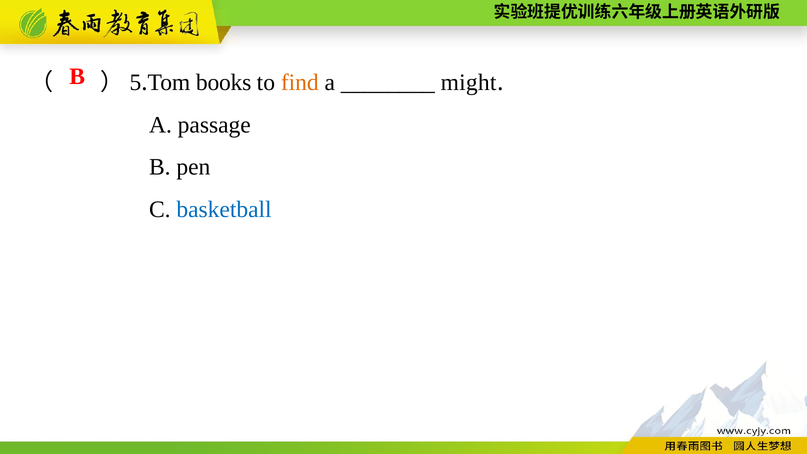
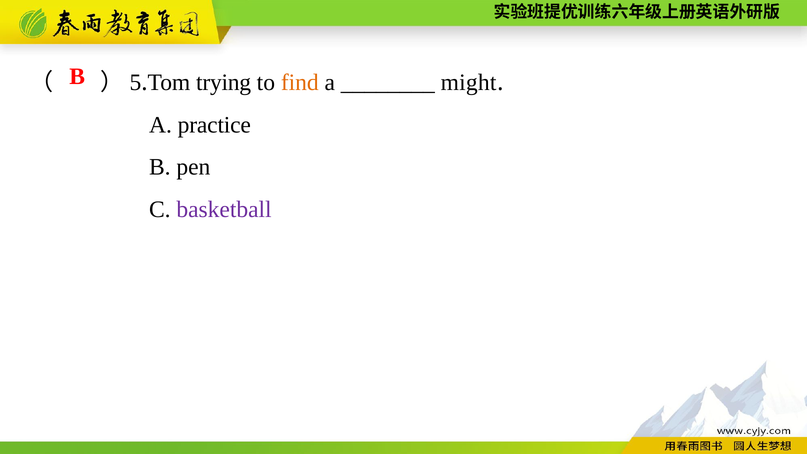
books: books -> trying
passage: passage -> practice
basketball colour: blue -> purple
